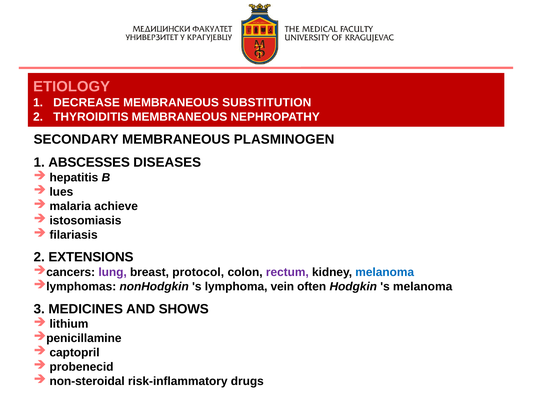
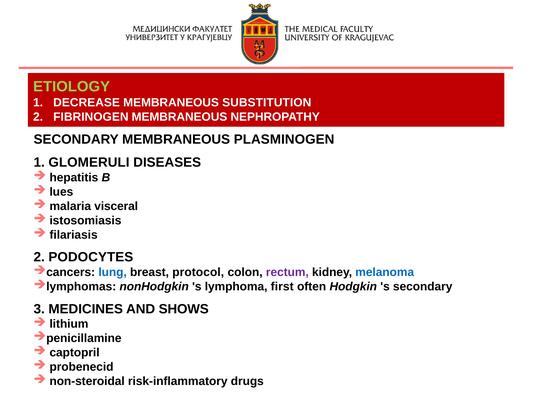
ETIOLOGY colour: pink -> light green
THYROIDITIS: THYROIDITIS -> FIBRINOGEN
ABSCESSES: ABSCESSES -> GLOMERULI
achieve: achieve -> visceral
EXTENSIONS: EXTENSIONS -> PODOCYTES
lung colour: purple -> blue
vein: vein -> first
s melanoma: melanoma -> secondary
